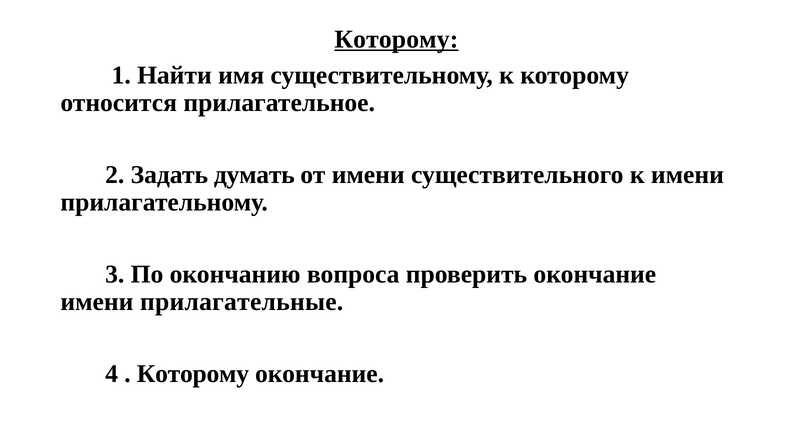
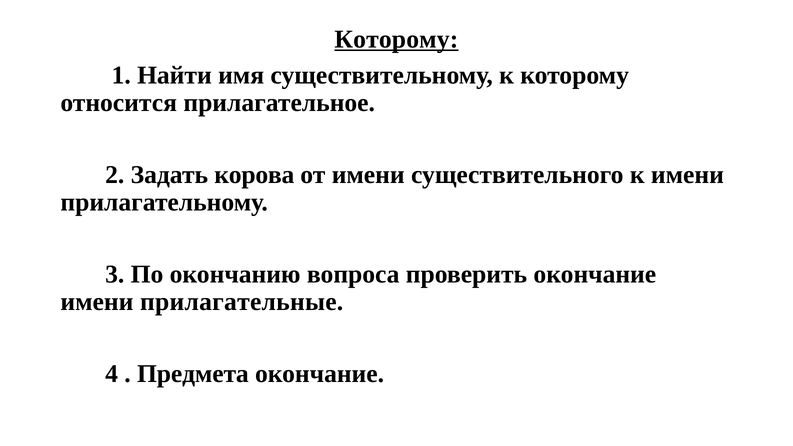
думать: думать -> корова
Которому at (193, 374): Которому -> Предмета
